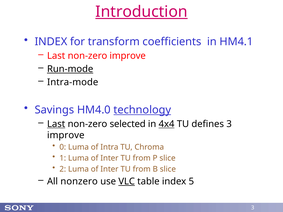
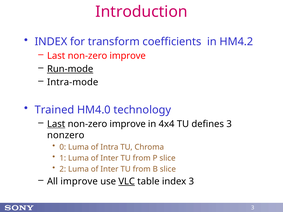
Introduction underline: present -> none
HM4.1: HM4.1 -> HM4.2
Savings: Savings -> Trained
technology underline: present -> none
selected at (128, 124): selected -> improve
4x4 underline: present -> none
improve at (66, 135): improve -> nonzero
All nonzero: nonzero -> improve
index 5: 5 -> 3
